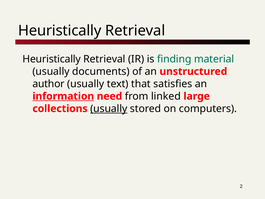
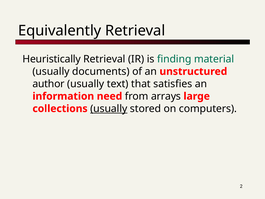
Heuristically at (60, 31): Heuristically -> Equivalently
information underline: present -> none
linked: linked -> arrays
